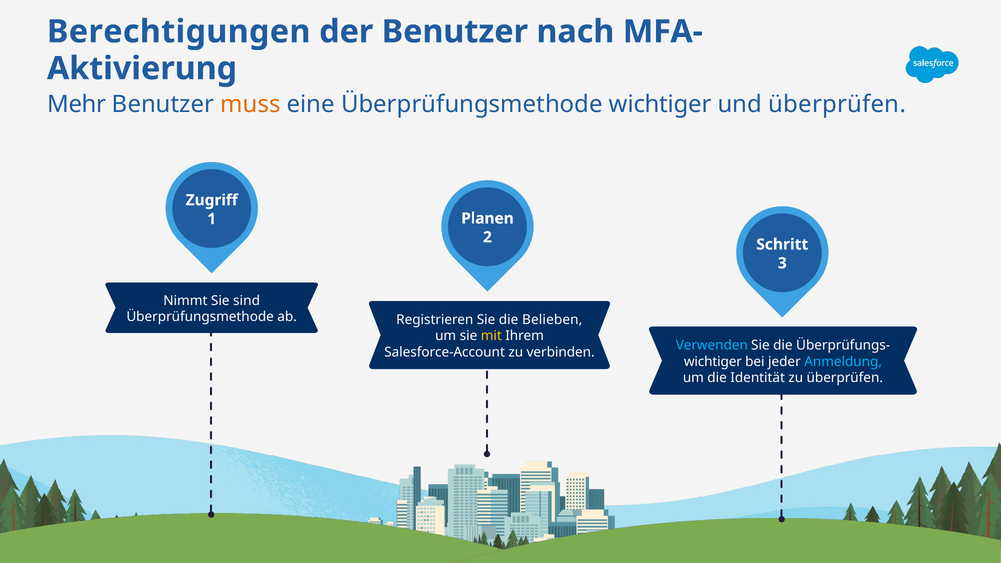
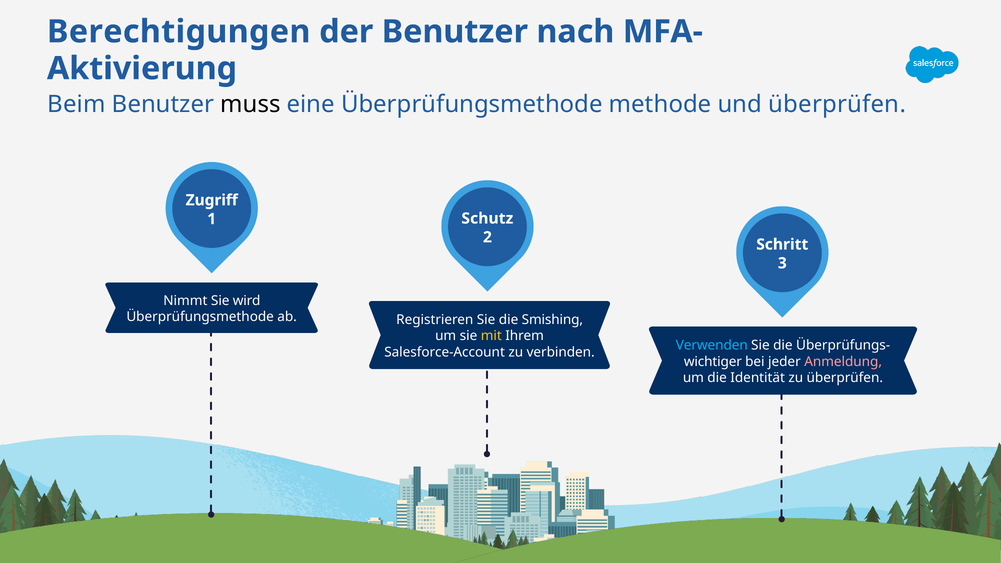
Mehr: Mehr -> Beim
muss colour: orange -> black
Überprüfungsmethode wichtiger: wichtiger -> methode
Planen: Planen -> Schutz
sind: sind -> wird
Belieben: Belieben -> Smishing
Anmeldung colour: light blue -> pink
